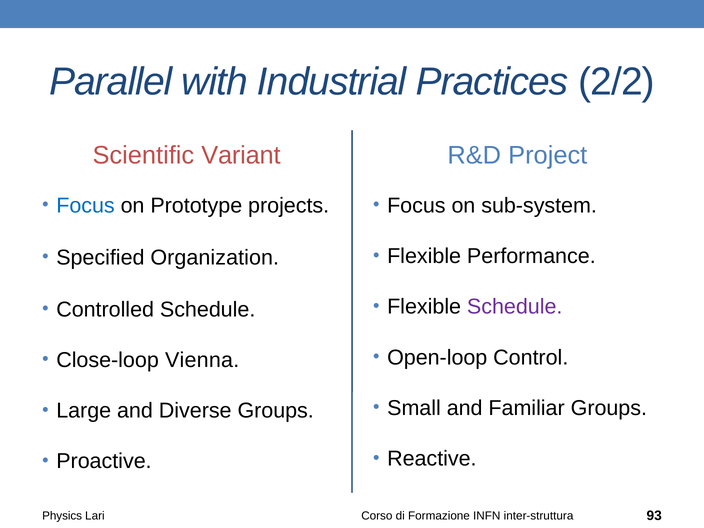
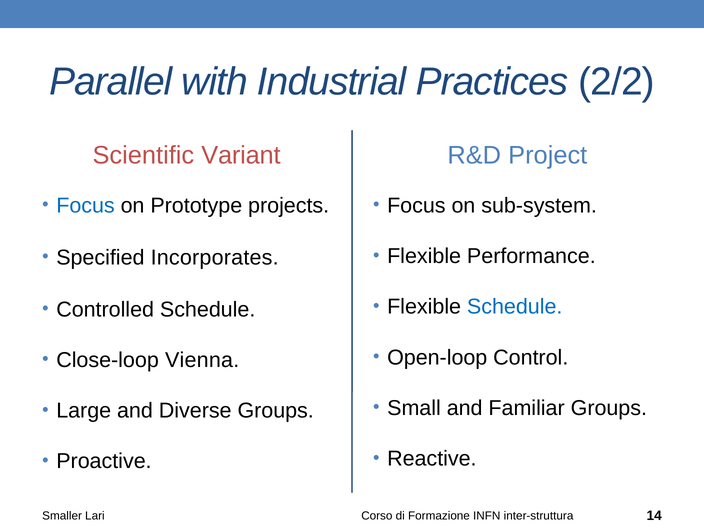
Organization: Organization -> Incorporates
Schedule at (515, 307) colour: purple -> blue
Physics: Physics -> Smaller
93: 93 -> 14
